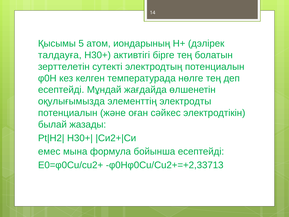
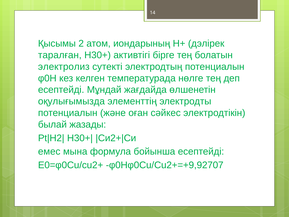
5: 5 -> 2
талдауға: талдауға -> таралған
зерттелетін: зерттелетін -> электролиз
φ0Hφ0Cu/Cu2+=+2,33713: φ0Hφ0Cu/Cu2+=+2,33713 -> φ0Hφ0Cu/Cu2+=+9,92707
